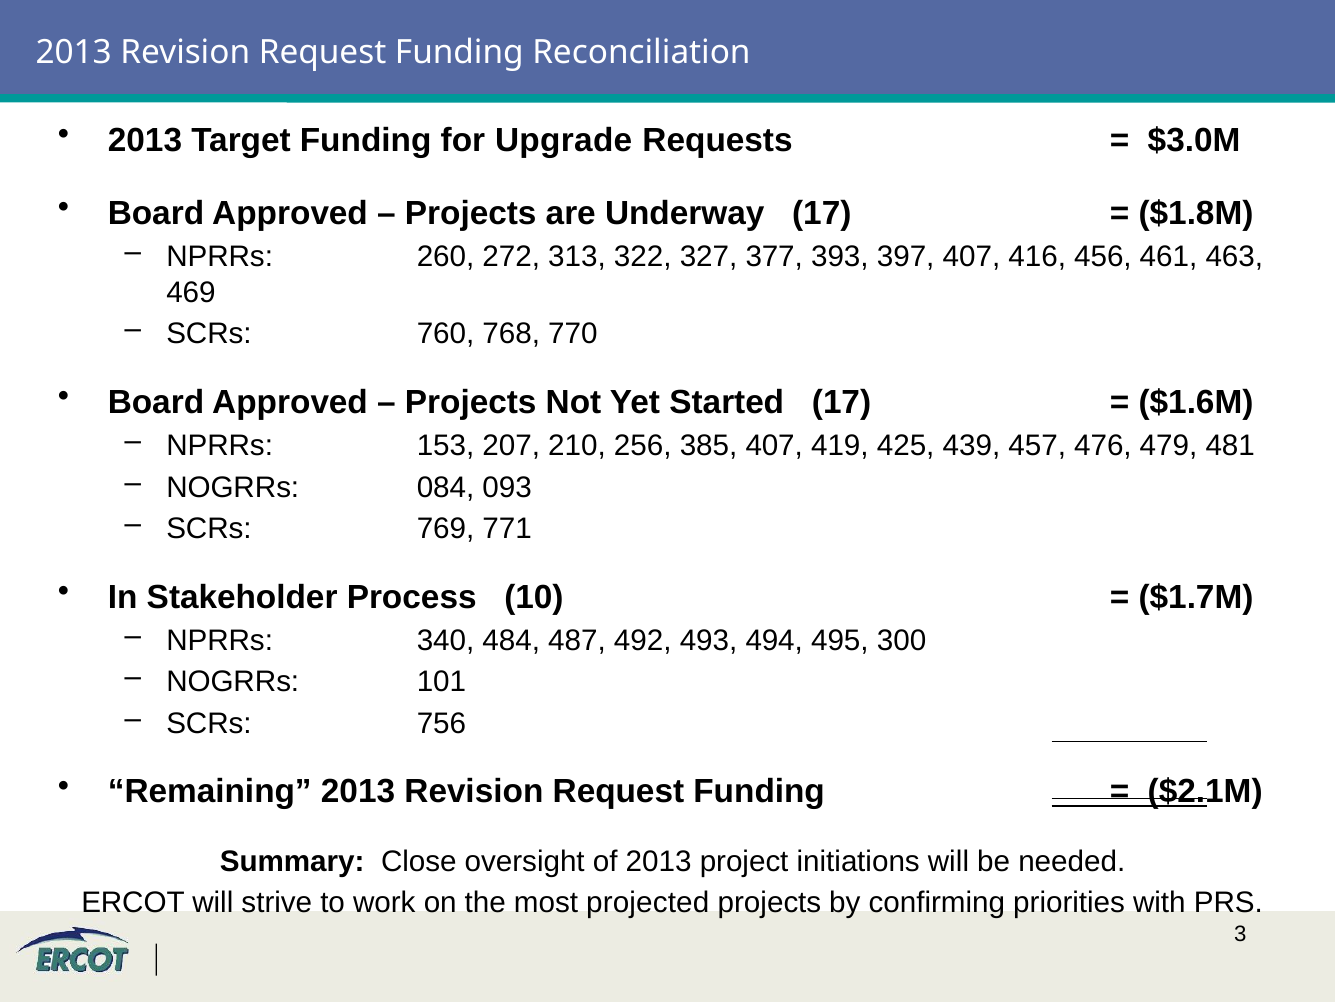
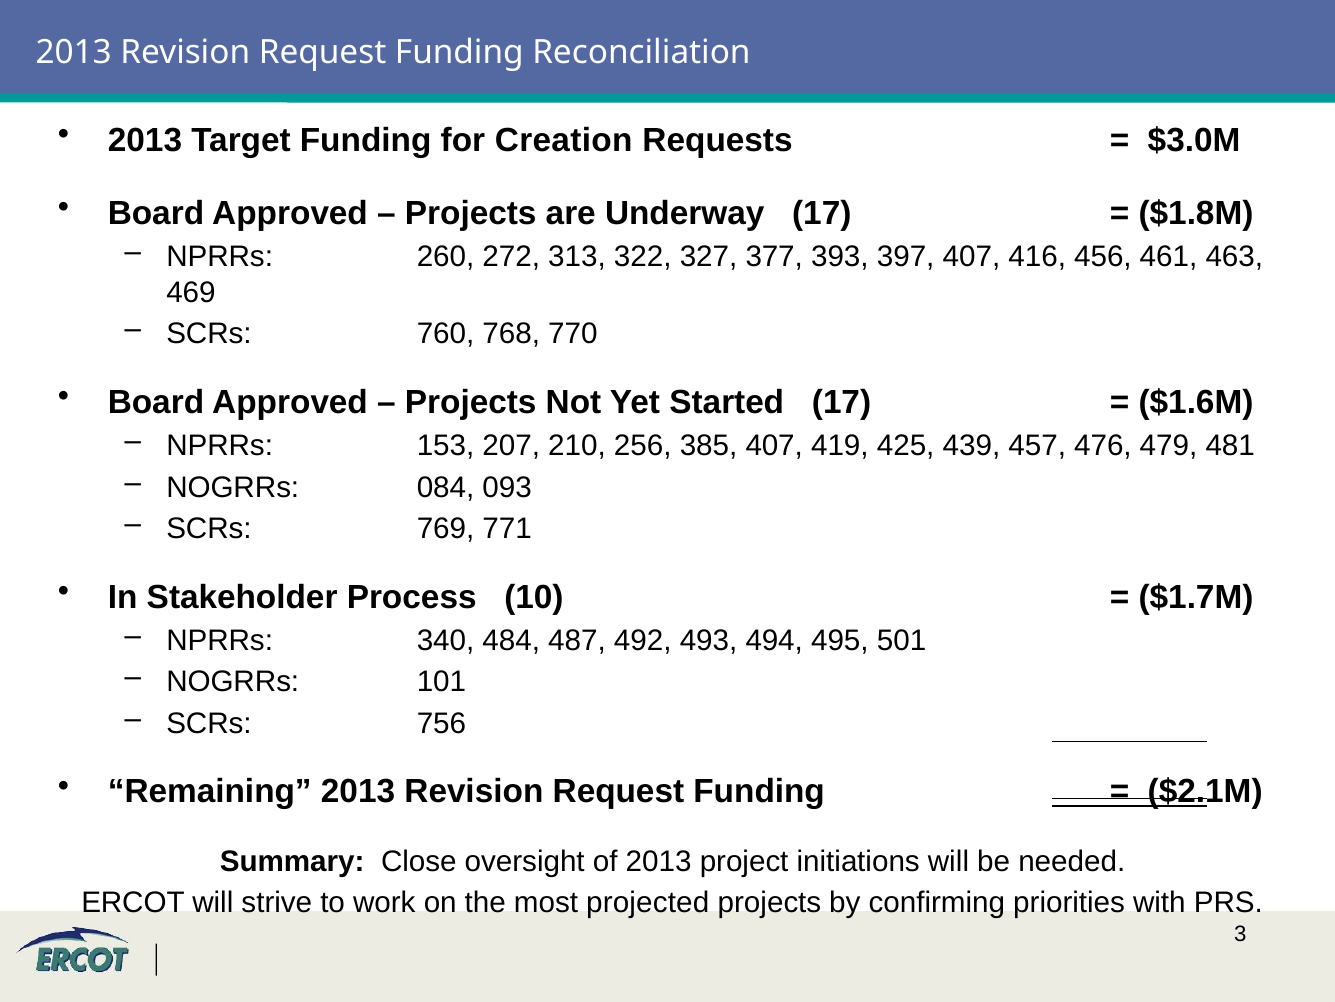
Upgrade: Upgrade -> Creation
300: 300 -> 501
